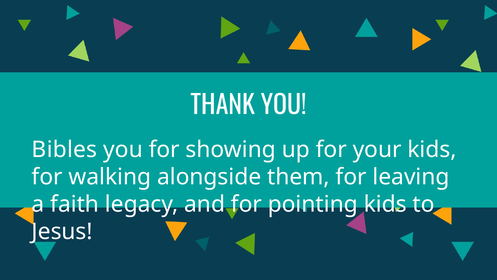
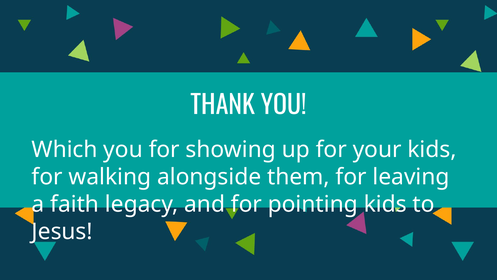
Bibles: Bibles -> Which
